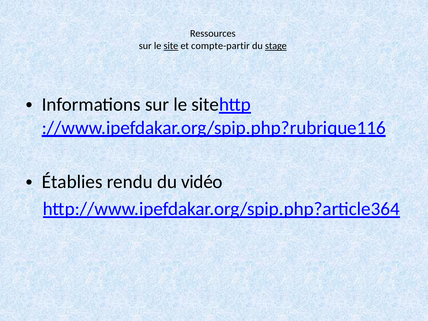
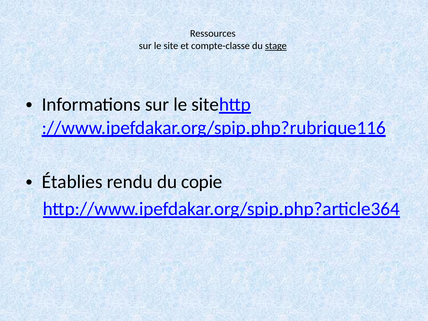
site underline: present -> none
compte-partir: compte-partir -> compte-classe
vidéo: vidéo -> copie
